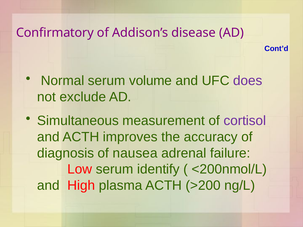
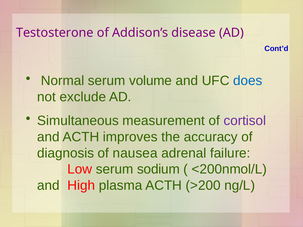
Confirmatory: Confirmatory -> Testosterone
does colour: purple -> blue
identify: identify -> sodium
